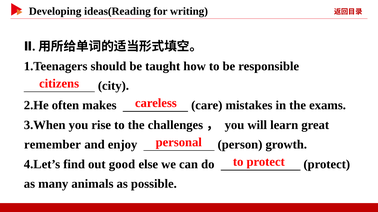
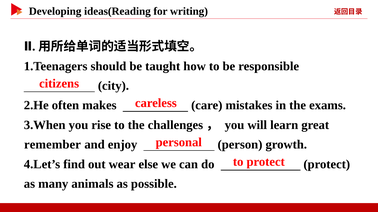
good: good -> wear
